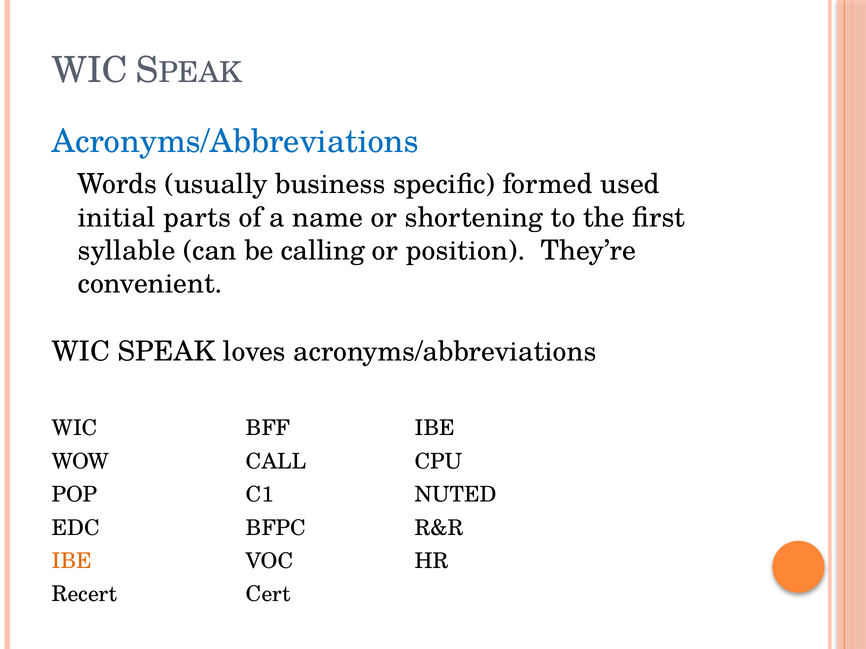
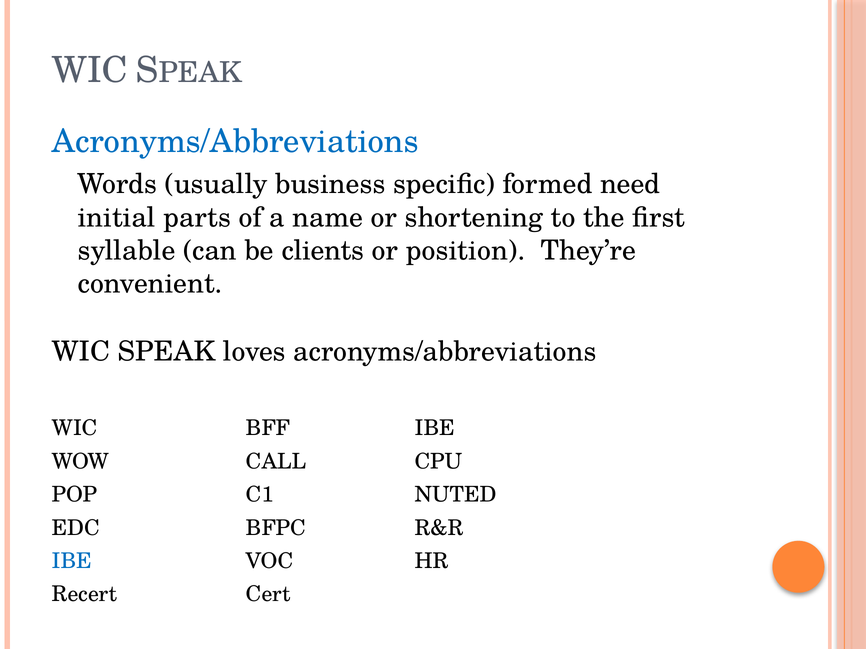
used: used -> need
calling: calling -> clients
IBE at (72, 561) colour: orange -> blue
